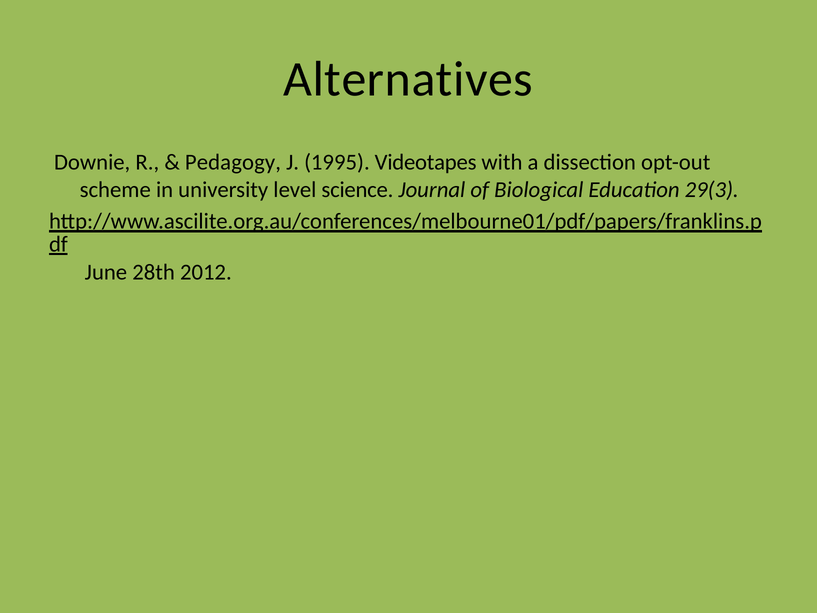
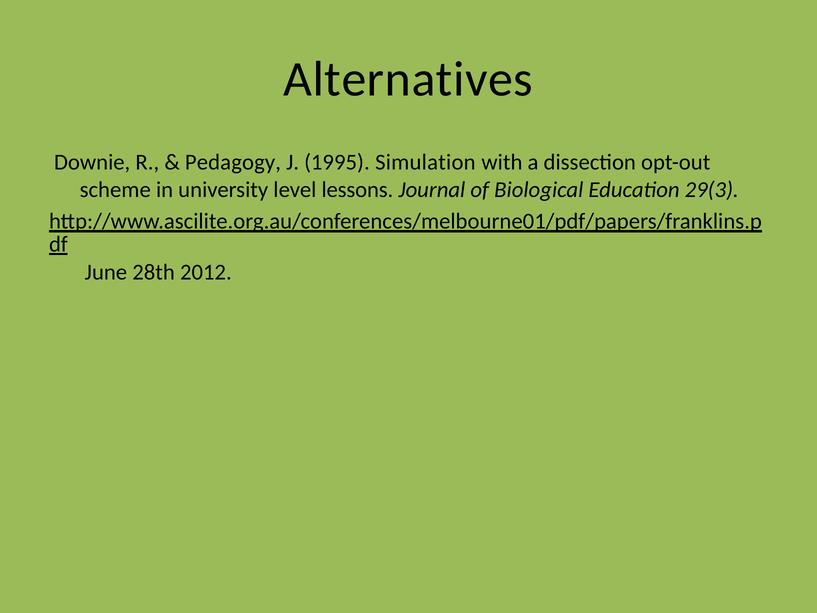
Videotapes: Videotapes -> Simulation
science: science -> lessons
